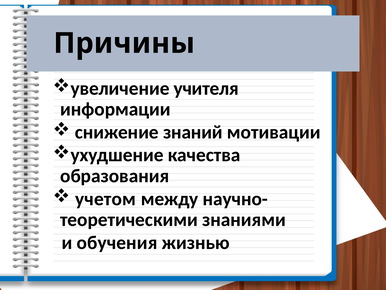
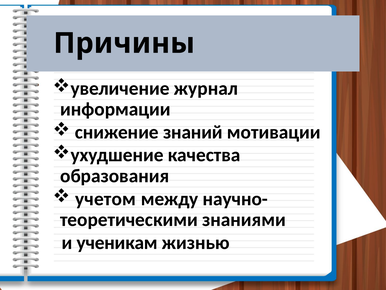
учителя: учителя -> журнал
обучения: обучения -> ученикам
